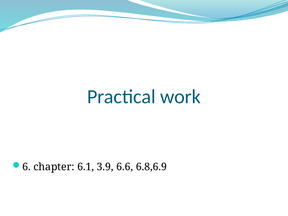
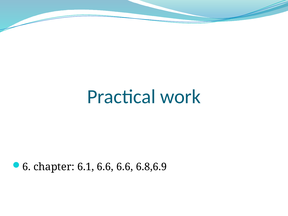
6.1 3.9: 3.9 -> 6.6
